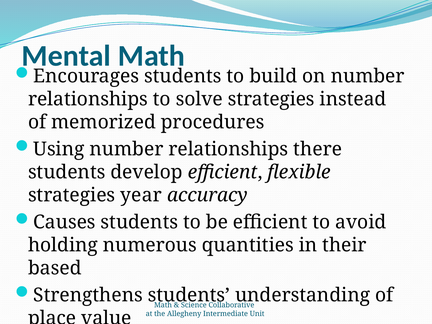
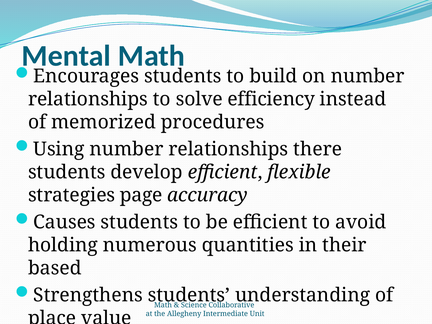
solve strategies: strategies -> efficiency
year: year -> page
